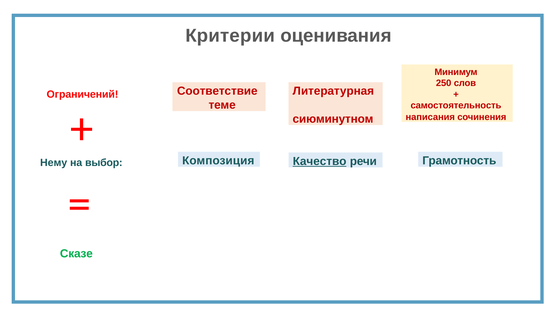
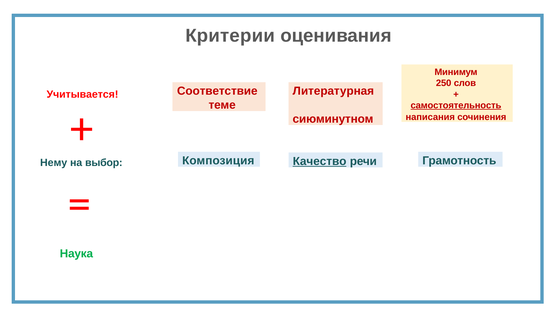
Ограничений: Ограничений -> Учитывается
самостоятельность underline: none -> present
Сказе: Сказе -> Наука
